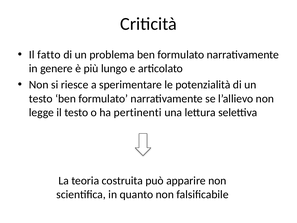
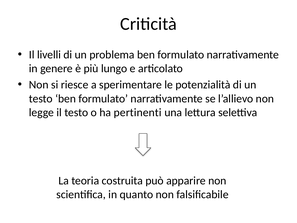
fatto: fatto -> livelli
